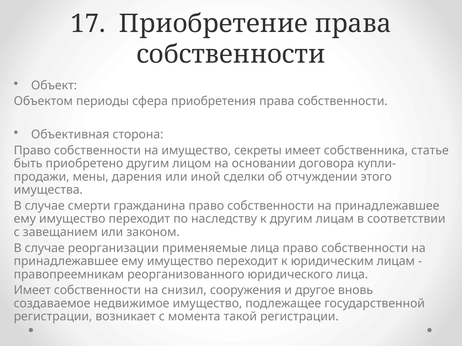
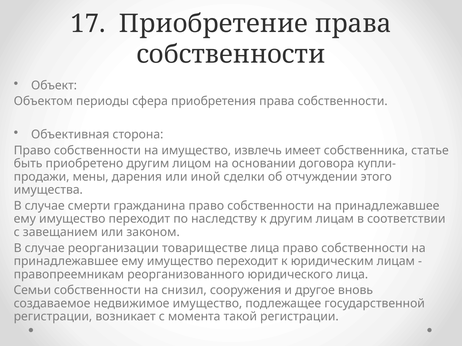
секреты: секреты -> извлечь
применяемые: применяемые -> товариществе
Имеет at (32, 291): Имеет -> Семьи
